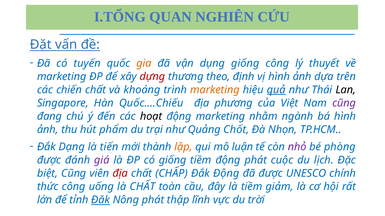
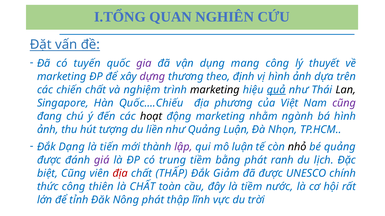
gia colour: orange -> purple
dụng giống: giống -> mang
dựng colour: red -> purple
khoáng: khoáng -> nghiệm
marketing at (215, 90) colour: orange -> black
phẩm: phẩm -> tượng
trại: trại -> liền
Quảng Chốt: Chốt -> Luận
lập colour: orange -> purple
nhỏ colour: purple -> black
bé phòng: phòng -> quảng
có giống: giống -> trung
tiềm động: động -> bằng
cuộc: cuộc -> ranh
CHẤP: CHẤP -> THẤP
Đắk Động: Động -> Giảm
uống: uống -> thiên
giảm: giảm -> nước
Đăk underline: present -> none
